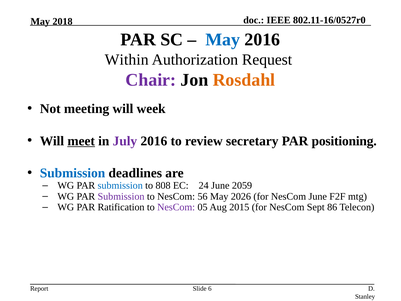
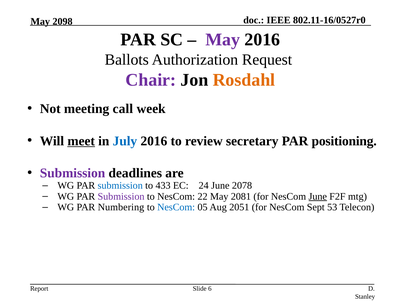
2018: 2018 -> 2098
May at (223, 40) colour: blue -> purple
Within: Within -> Ballots
meeting will: will -> call
July colour: purple -> blue
Submission at (73, 173) colour: blue -> purple
808: 808 -> 433
2059: 2059 -> 2078
56: 56 -> 22
2026: 2026 -> 2081
June at (318, 196) underline: none -> present
Ratification: Ratification -> Numbering
NesCom at (176, 207) colour: purple -> blue
2015: 2015 -> 2051
86: 86 -> 53
